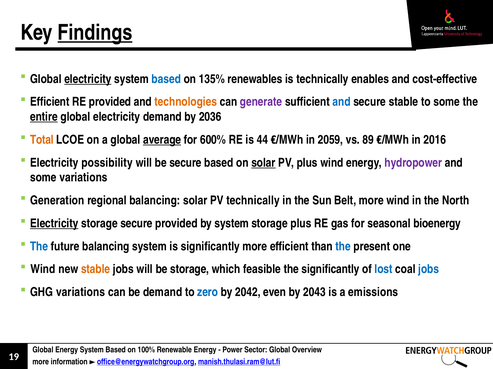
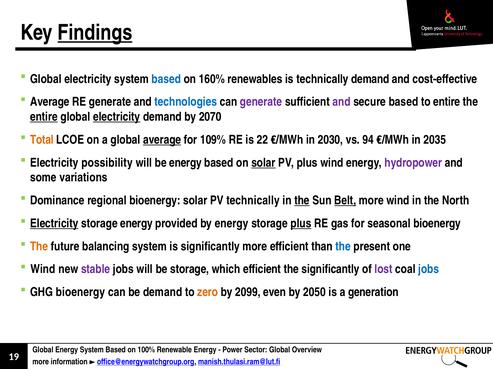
electricity at (88, 79) underline: present -> none
135%: 135% -> 160%
technically enables: enables -> demand
Efficient at (50, 102): Efficient -> Average
RE provided: provided -> generate
technologies colour: orange -> blue
and at (342, 102) colour: blue -> purple
secure stable: stable -> based
to some: some -> entire
electricity at (117, 117) underline: none -> present
2036: 2036 -> 2070
600%: 600% -> 109%
44: 44 -> 22
2059: 2059 -> 2030
89: 89 -> 94
2016: 2016 -> 2035
be secure: secure -> energy
Generation: Generation -> Dominance
regional balancing: balancing -> bioenergy
the at (302, 201) underline: none -> present
Belt underline: none -> present
storage secure: secure -> energy
by system: system -> energy
plus at (301, 224) underline: none -> present
The at (39, 247) colour: blue -> orange
stable at (96, 270) colour: orange -> purple
which feasible: feasible -> efficient
lost colour: blue -> purple
GHG variations: variations -> bioenergy
zero colour: blue -> orange
2042: 2042 -> 2099
2043: 2043 -> 2050
emissions: emissions -> generation
